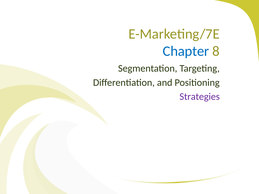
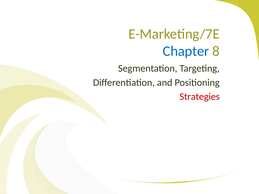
Strategies colour: purple -> red
